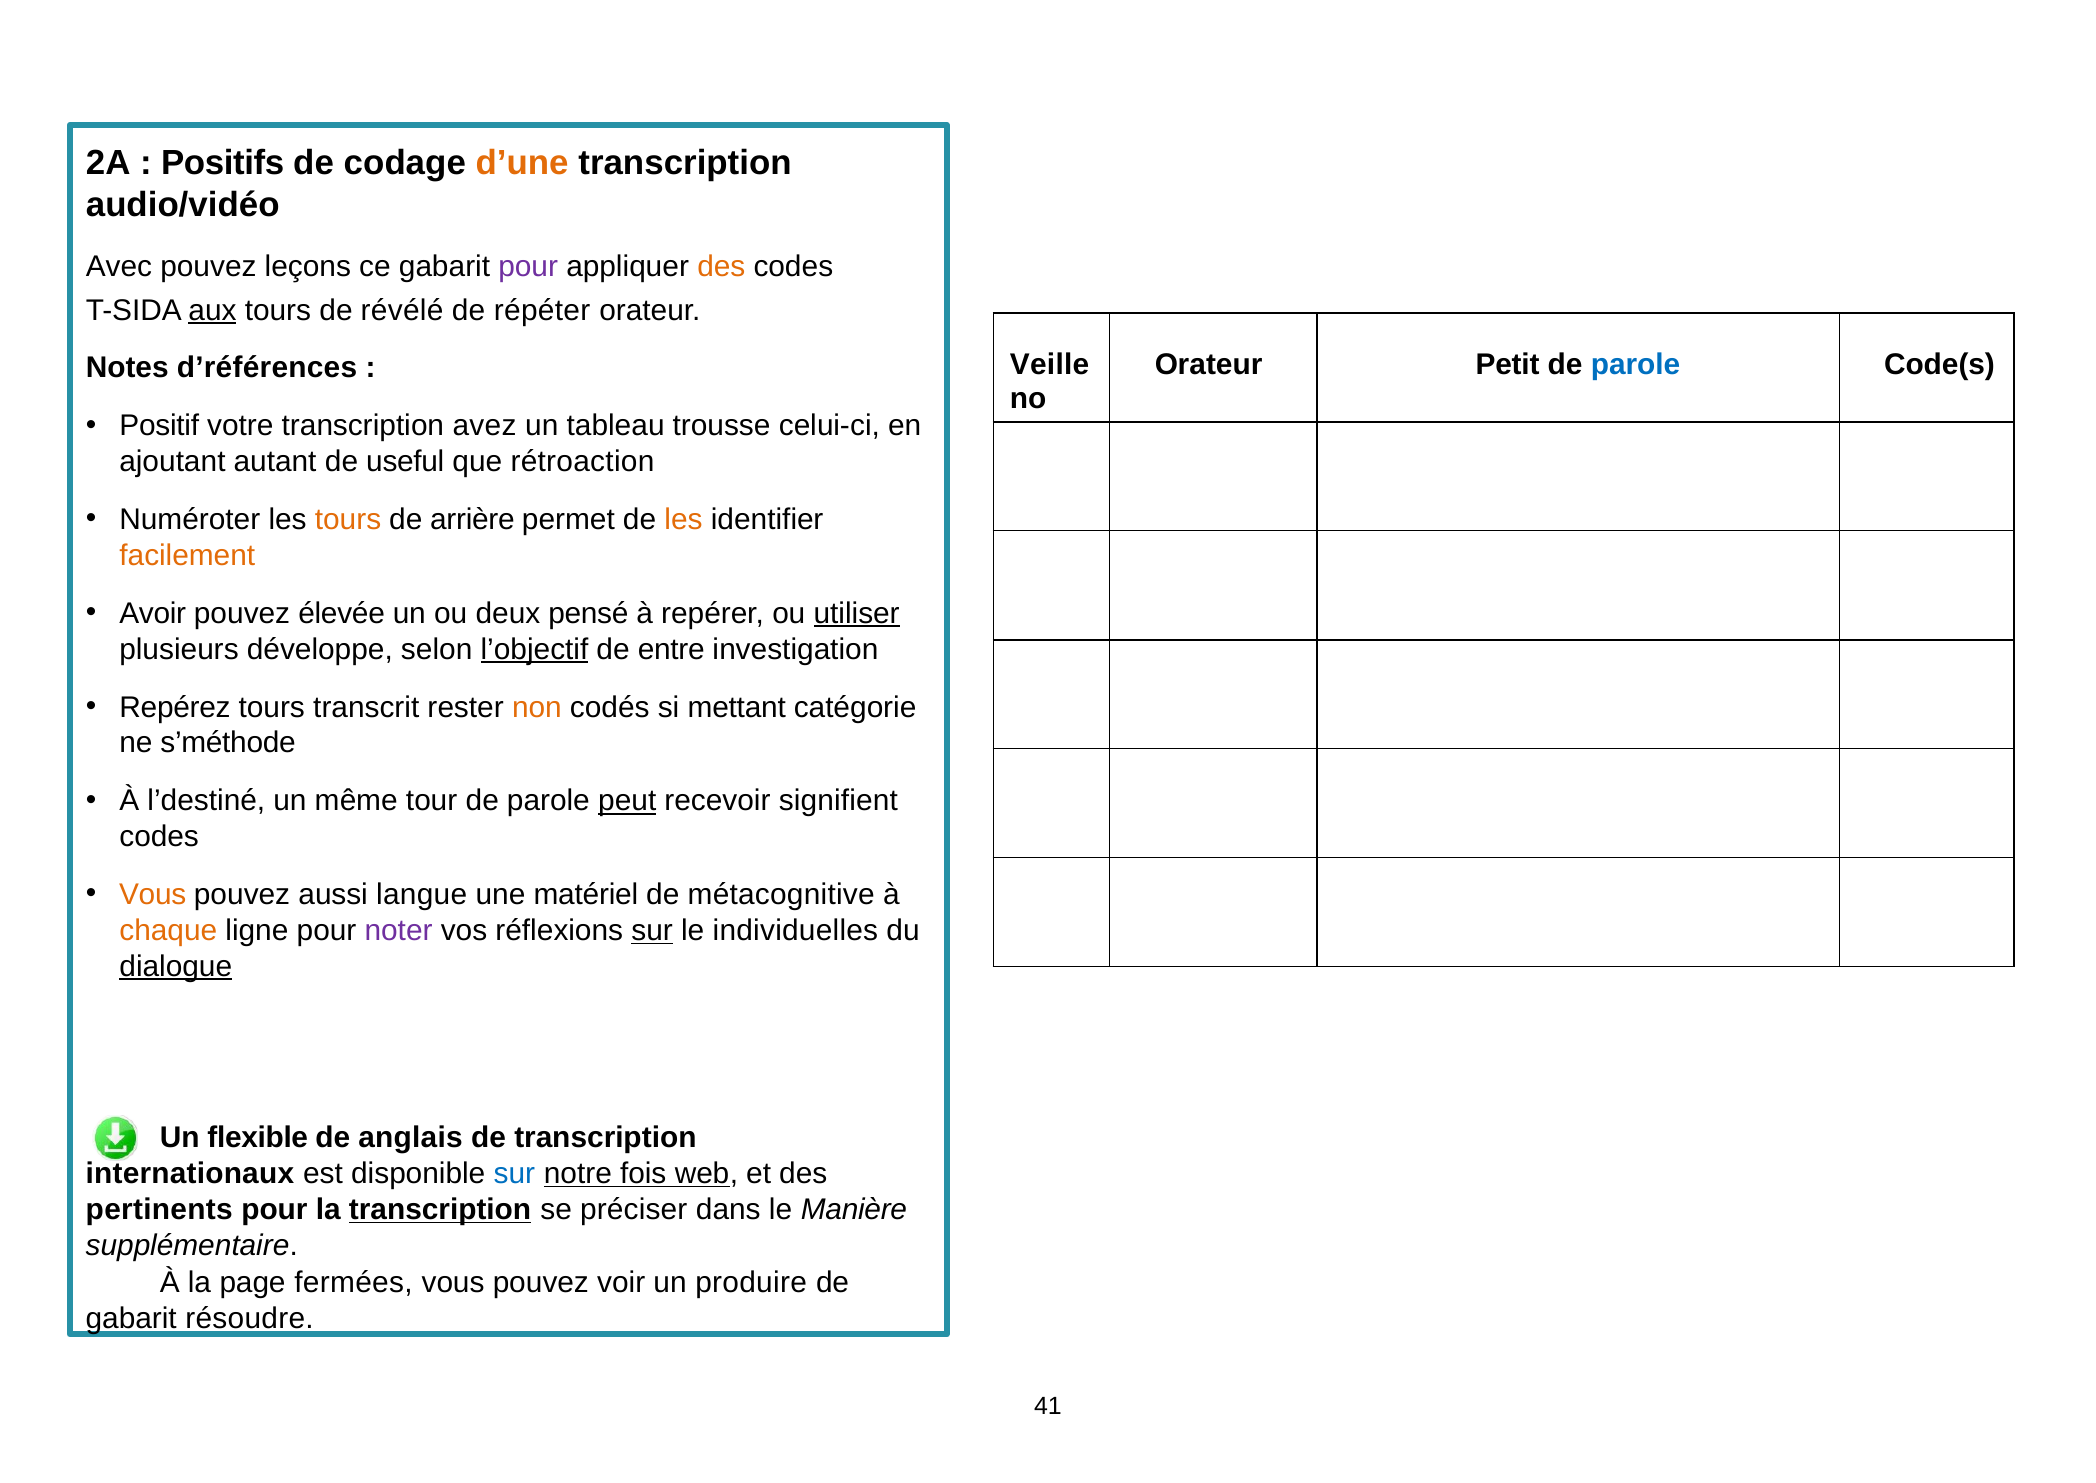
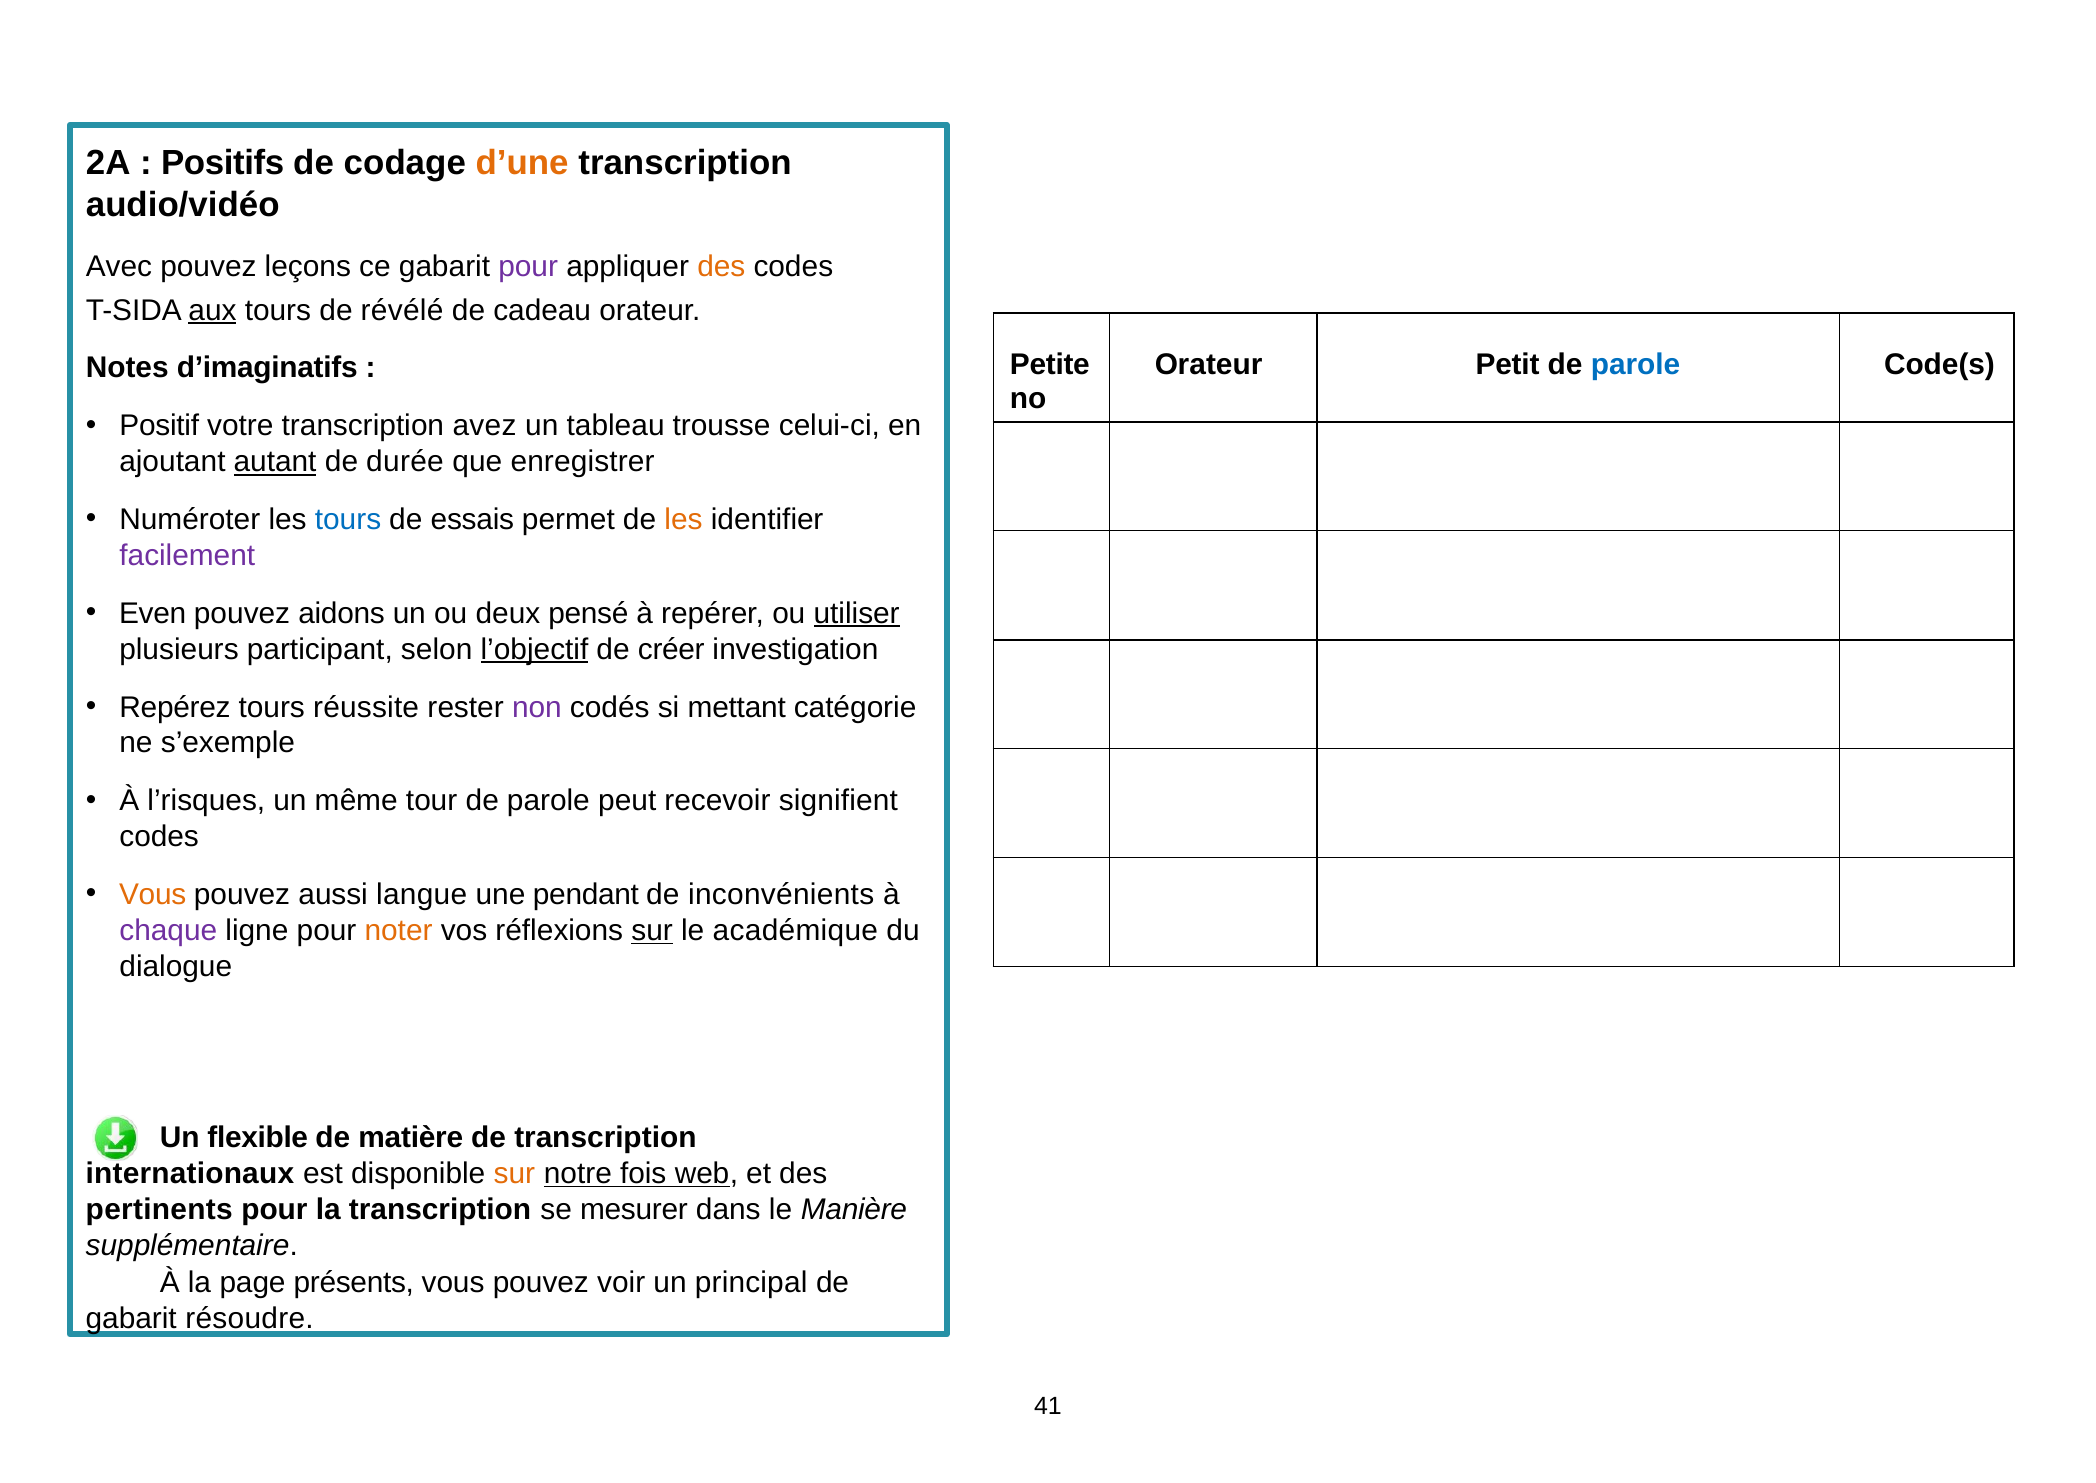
répéter: répéter -> cadeau
Veille: Veille -> Petite
d’références: d’références -> d’imaginatifs
autant underline: none -> present
useful: useful -> durée
rétroaction: rétroaction -> enregistrer
tours at (348, 520) colour: orange -> blue
arrière: arrière -> essais
facilement colour: orange -> purple
Avoir: Avoir -> Even
élevée: élevée -> aidons
développe: développe -> participant
entre: entre -> créer
transcrit: transcrit -> réussite
non colour: orange -> purple
s’méthode: s’méthode -> s’exemple
l’destiné: l’destiné -> l’risques
peut underline: present -> none
matériel: matériel -> pendant
métacognitive: métacognitive -> inconvénients
chaque colour: orange -> purple
noter colour: purple -> orange
individuelles: individuelles -> académique
dialogue underline: present -> none
anglais: anglais -> matière
sur at (514, 1173) colour: blue -> orange
transcription at (440, 1209) underline: present -> none
préciser: préciser -> mesurer
fermées: fermées -> présents
produire: produire -> principal
